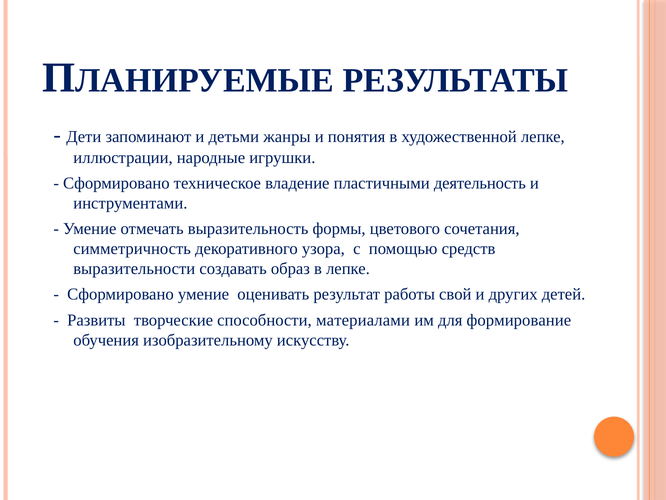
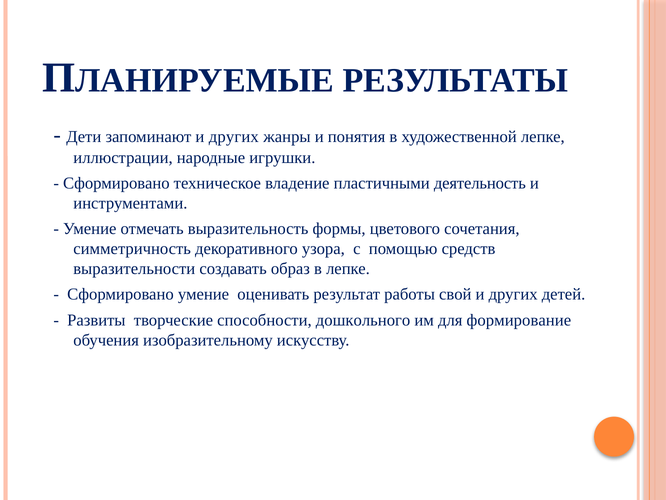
запоминают и детьми: детьми -> других
материалами: материалами -> дошкольного
